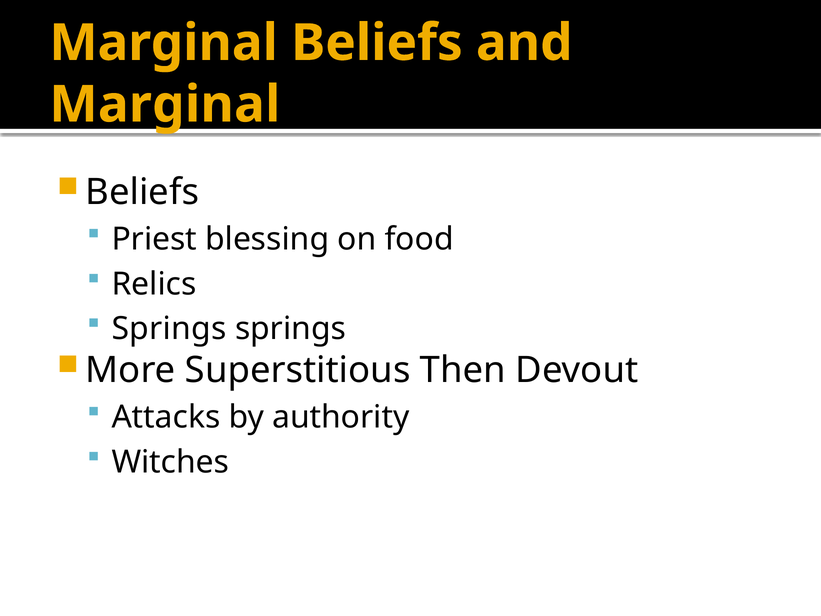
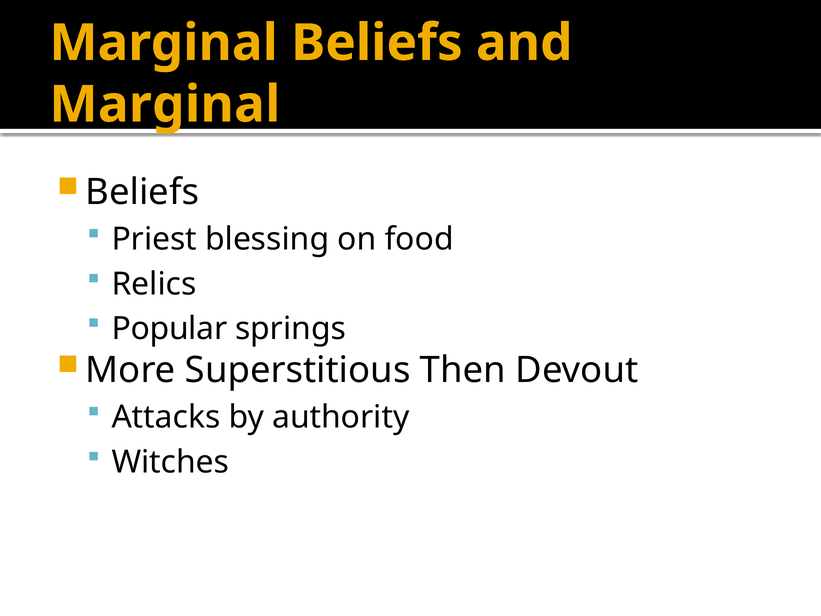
Springs at (169, 329): Springs -> Popular
